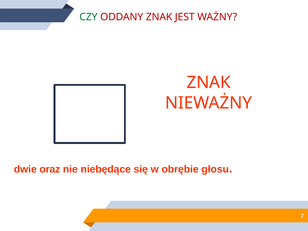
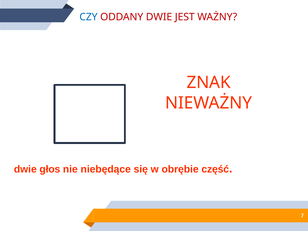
CZY colour: green -> blue
ODDANY ZNAK: ZNAK -> DWIE
oraz: oraz -> głos
głosu: głosu -> część
